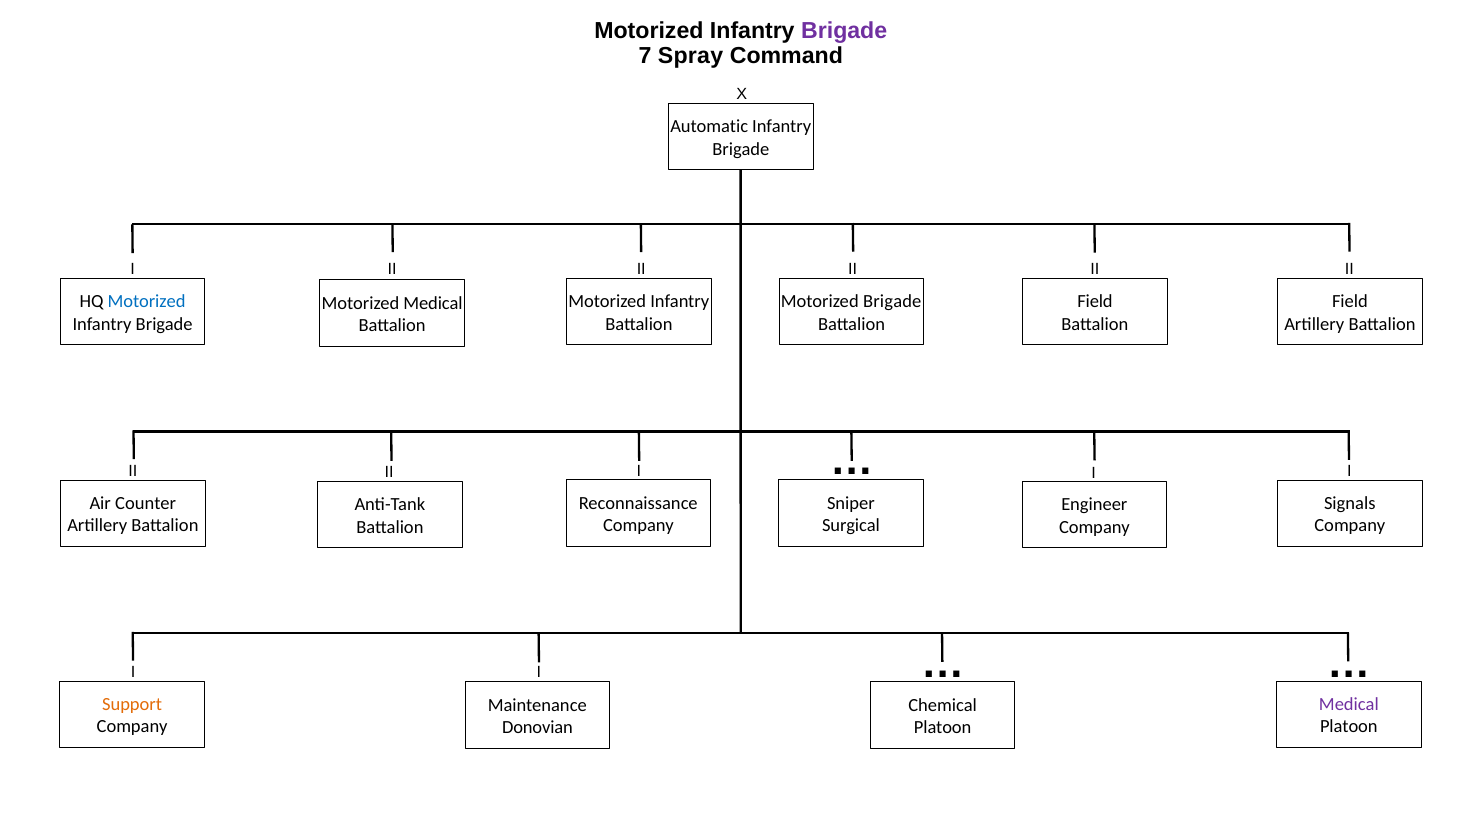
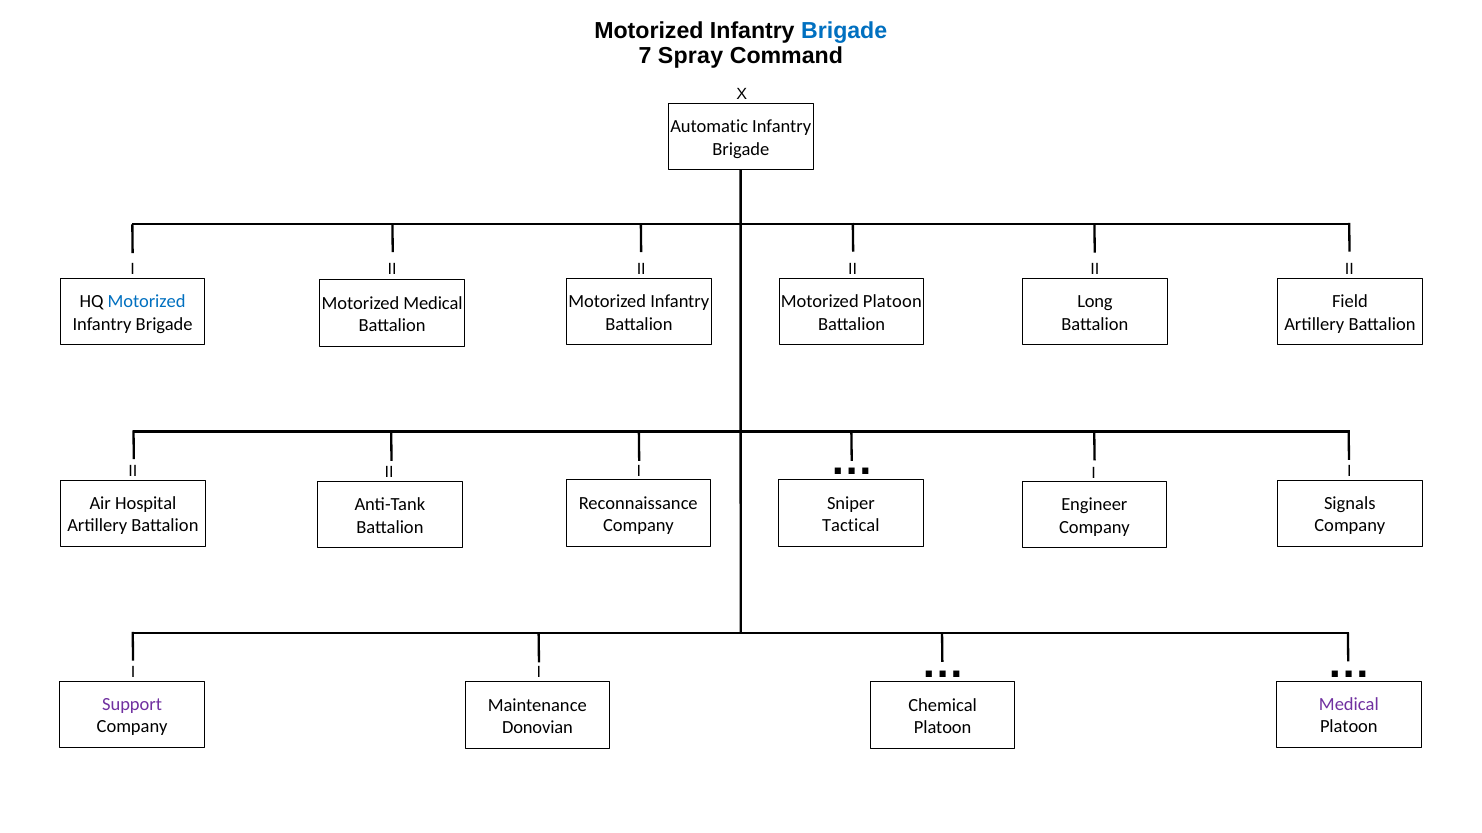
Brigade at (844, 31) colour: purple -> blue
Motorized Brigade: Brigade -> Platoon
Field at (1095, 302): Field -> Long
Counter: Counter -> Hospital
Surgical: Surgical -> Tactical
Support colour: orange -> purple
